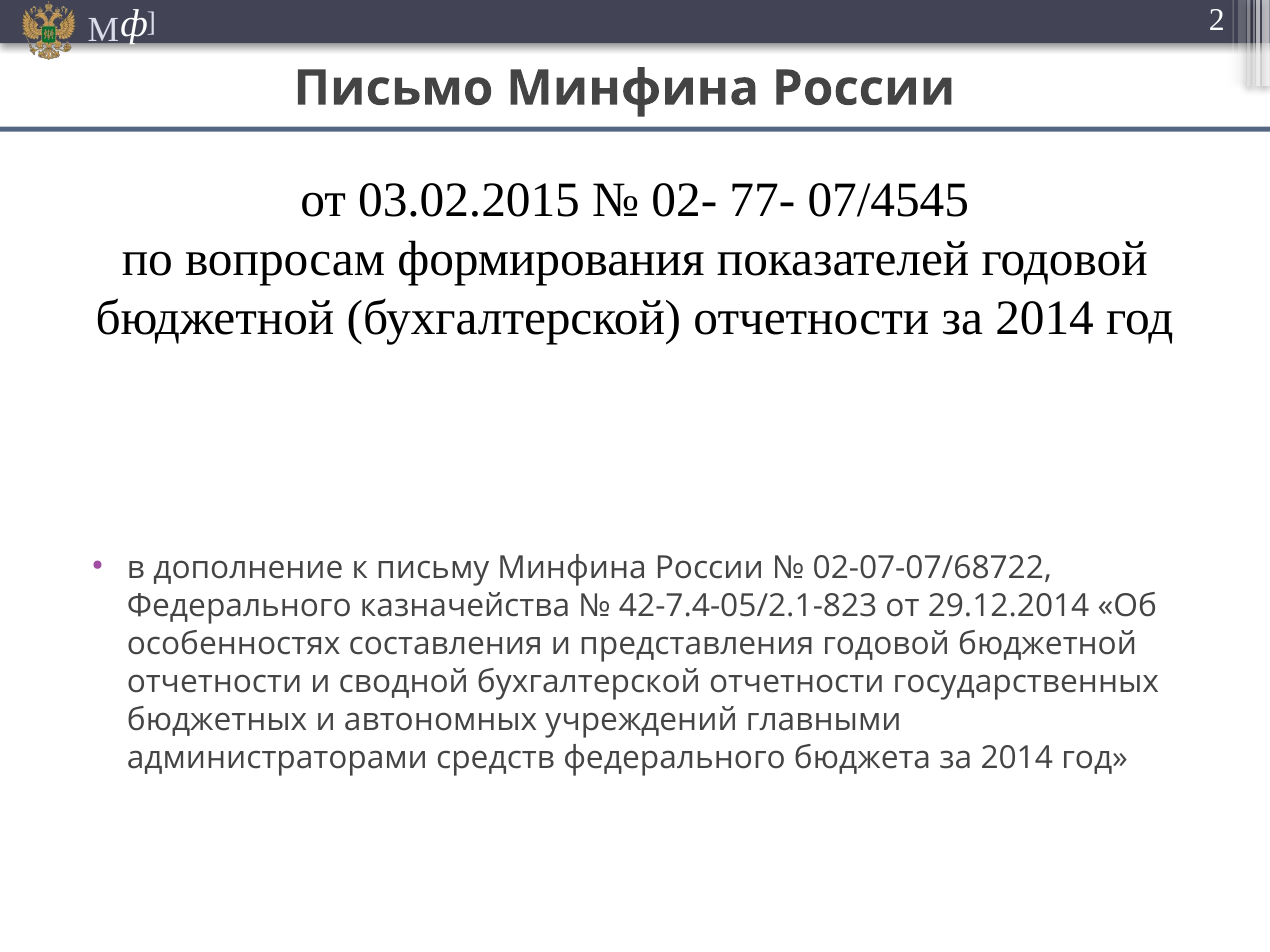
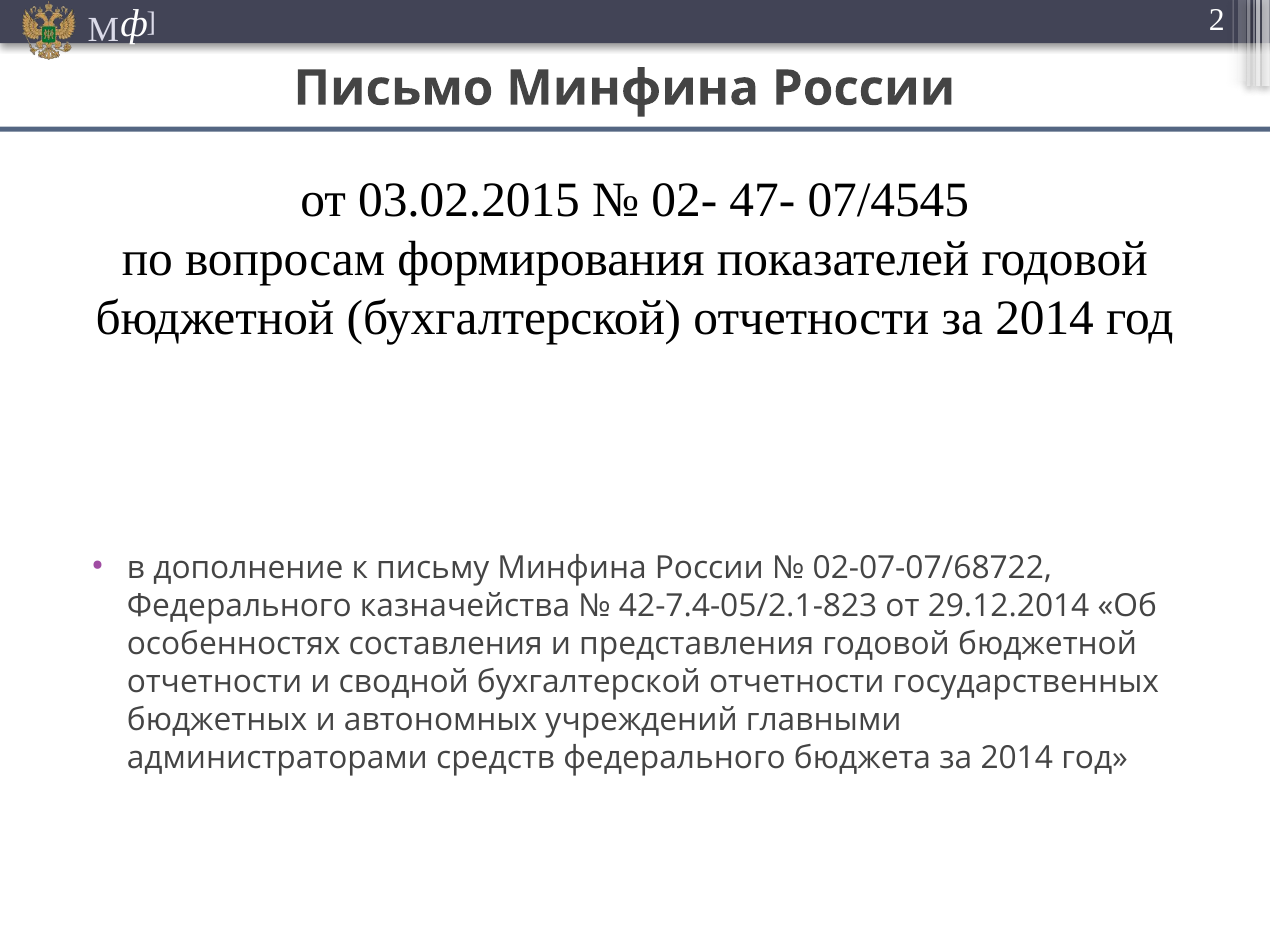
77-: 77- -> 47-
